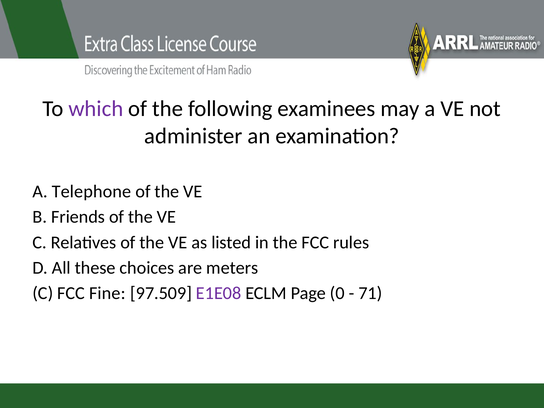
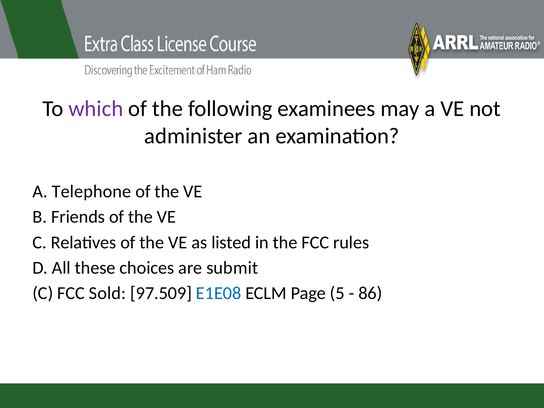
meters: meters -> submit
Fine: Fine -> Sold
E1E08 colour: purple -> blue
0: 0 -> 5
71: 71 -> 86
